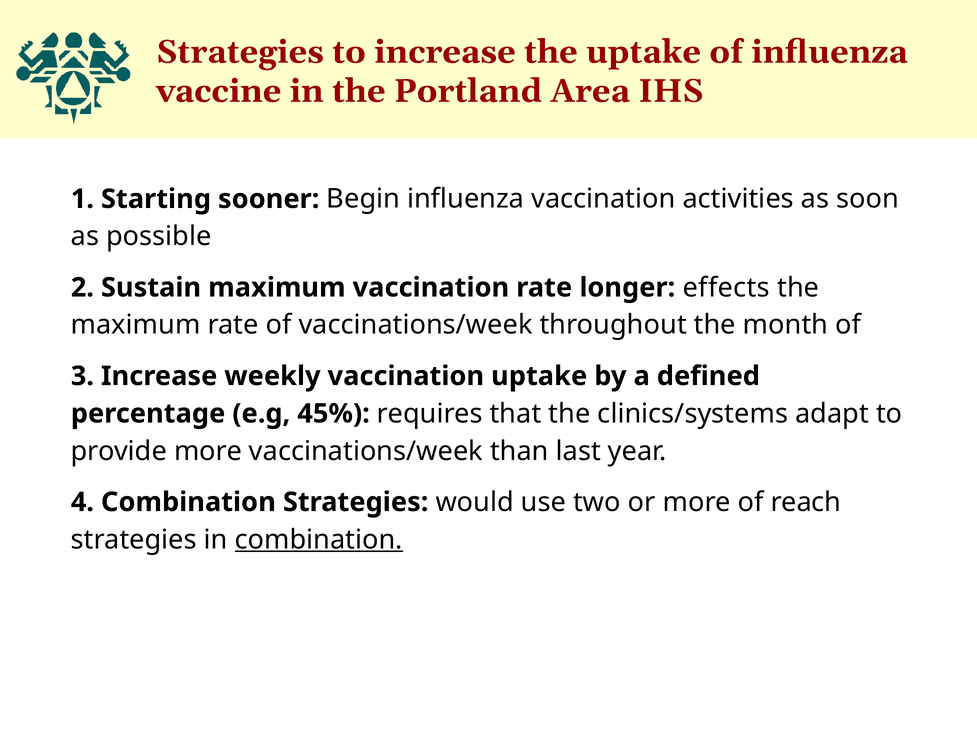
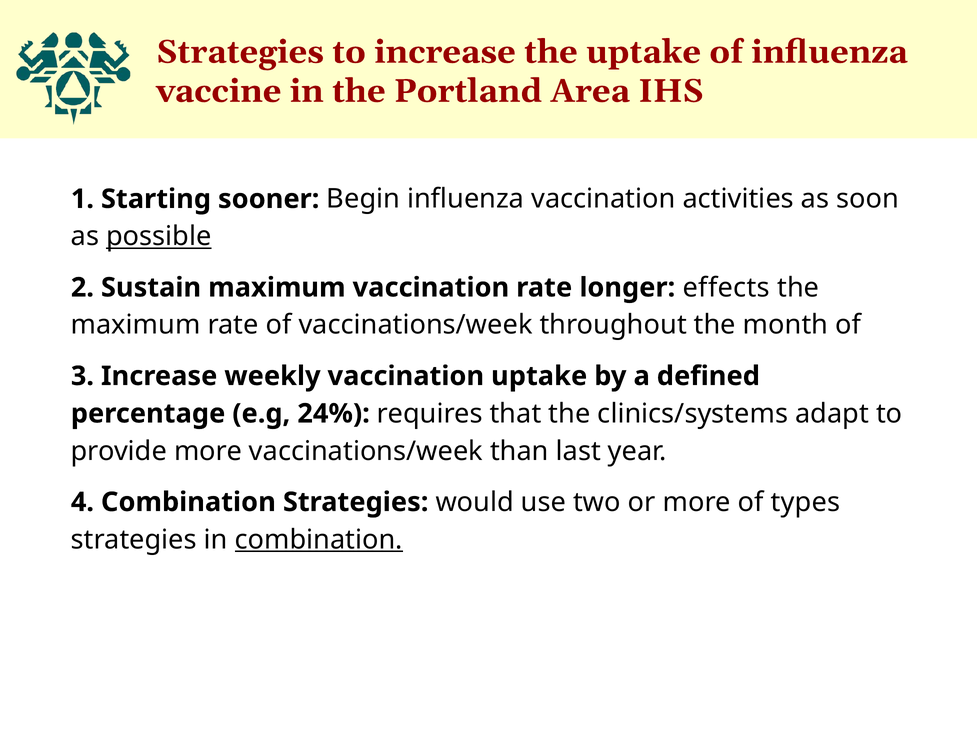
possible underline: none -> present
45%: 45% -> 24%
reach: reach -> types
